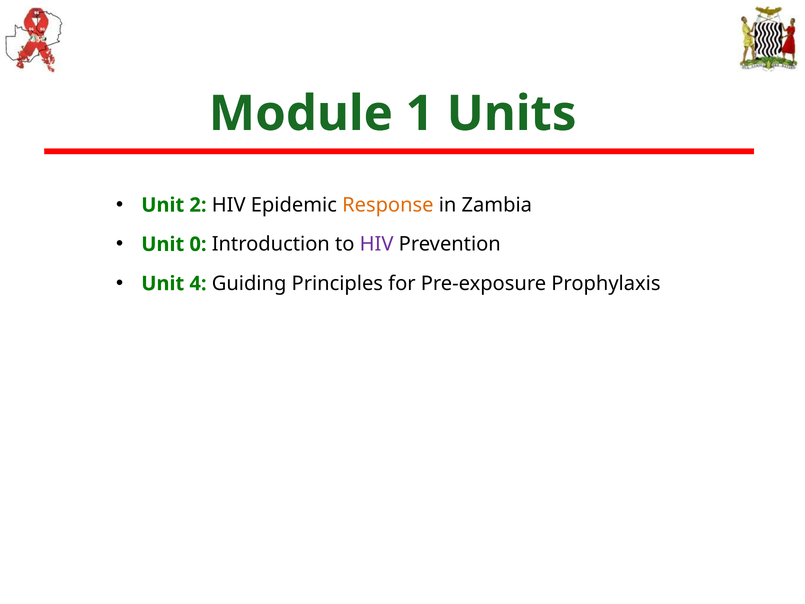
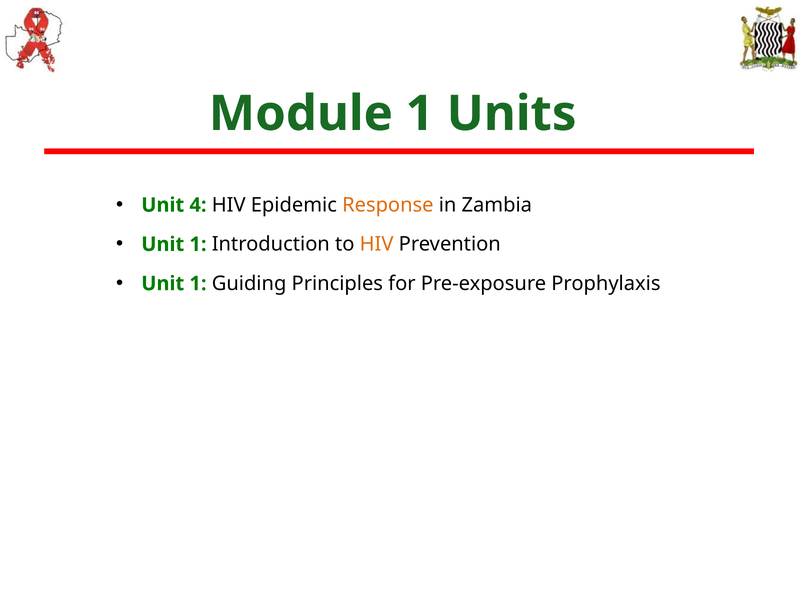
2: 2 -> 4
0 at (198, 244): 0 -> 1
HIV at (377, 244) colour: purple -> orange
4 at (198, 283): 4 -> 1
